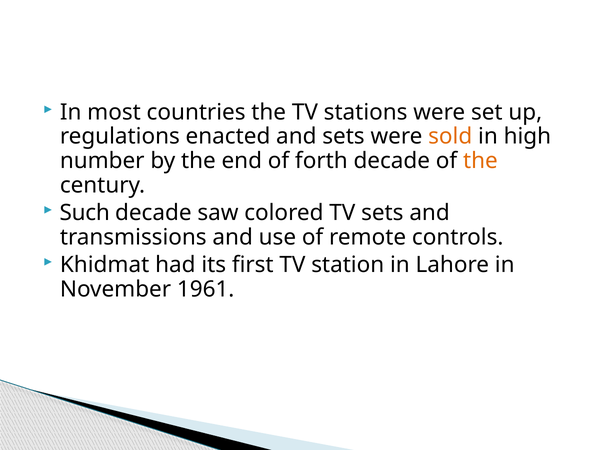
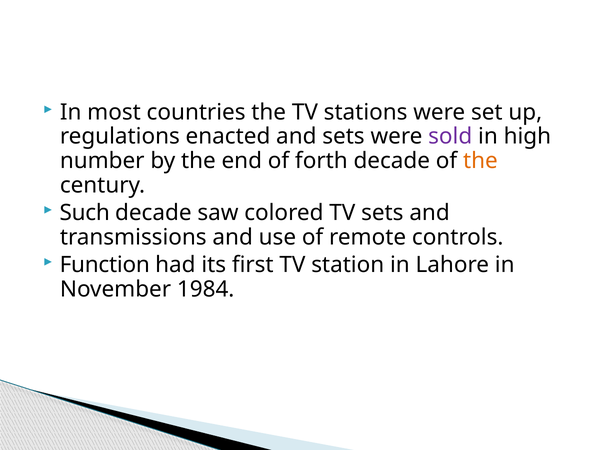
sold colour: orange -> purple
Khidmat: Khidmat -> Function
1961: 1961 -> 1984
